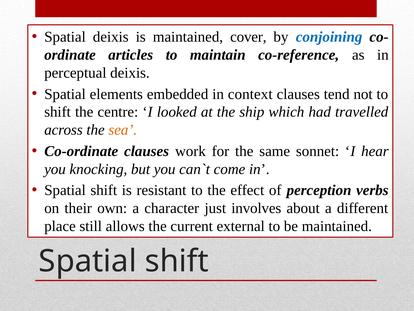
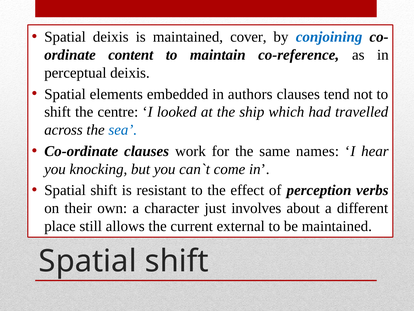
articles: articles -> content
context: context -> authors
sea colour: orange -> blue
sonnet: sonnet -> names
